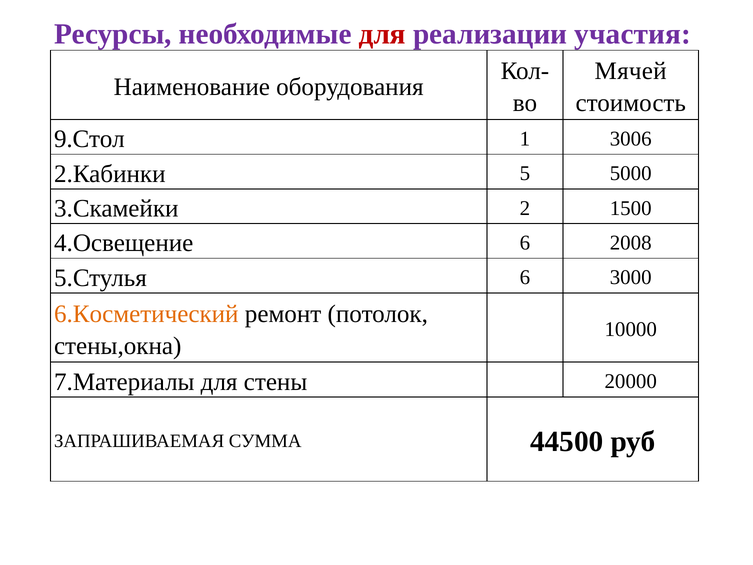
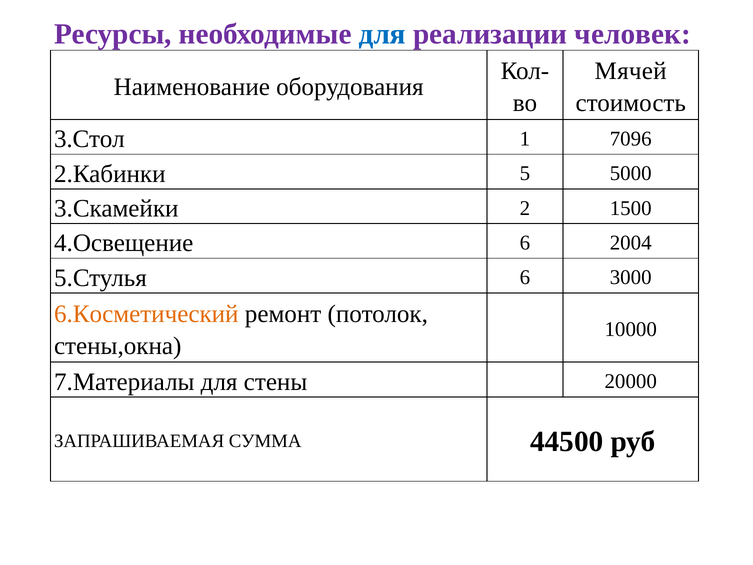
для at (382, 34) colour: red -> blue
участия: участия -> человек
9.Стол: 9.Стол -> 3.Стол
3006: 3006 -> 7096
2008: 2008 -> 2004
